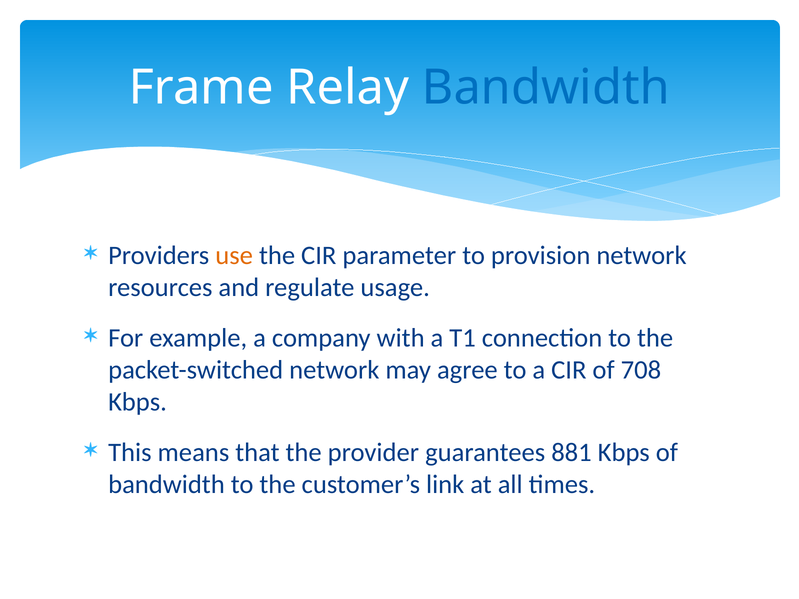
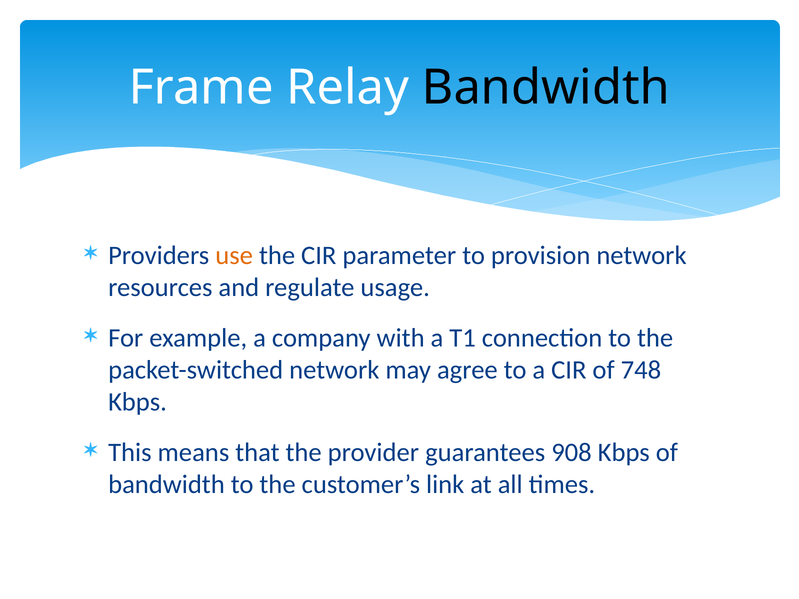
Bandwidth at (546, 88) colour: blue -> black
708: 708 -> 748
881: 881 -> 908
